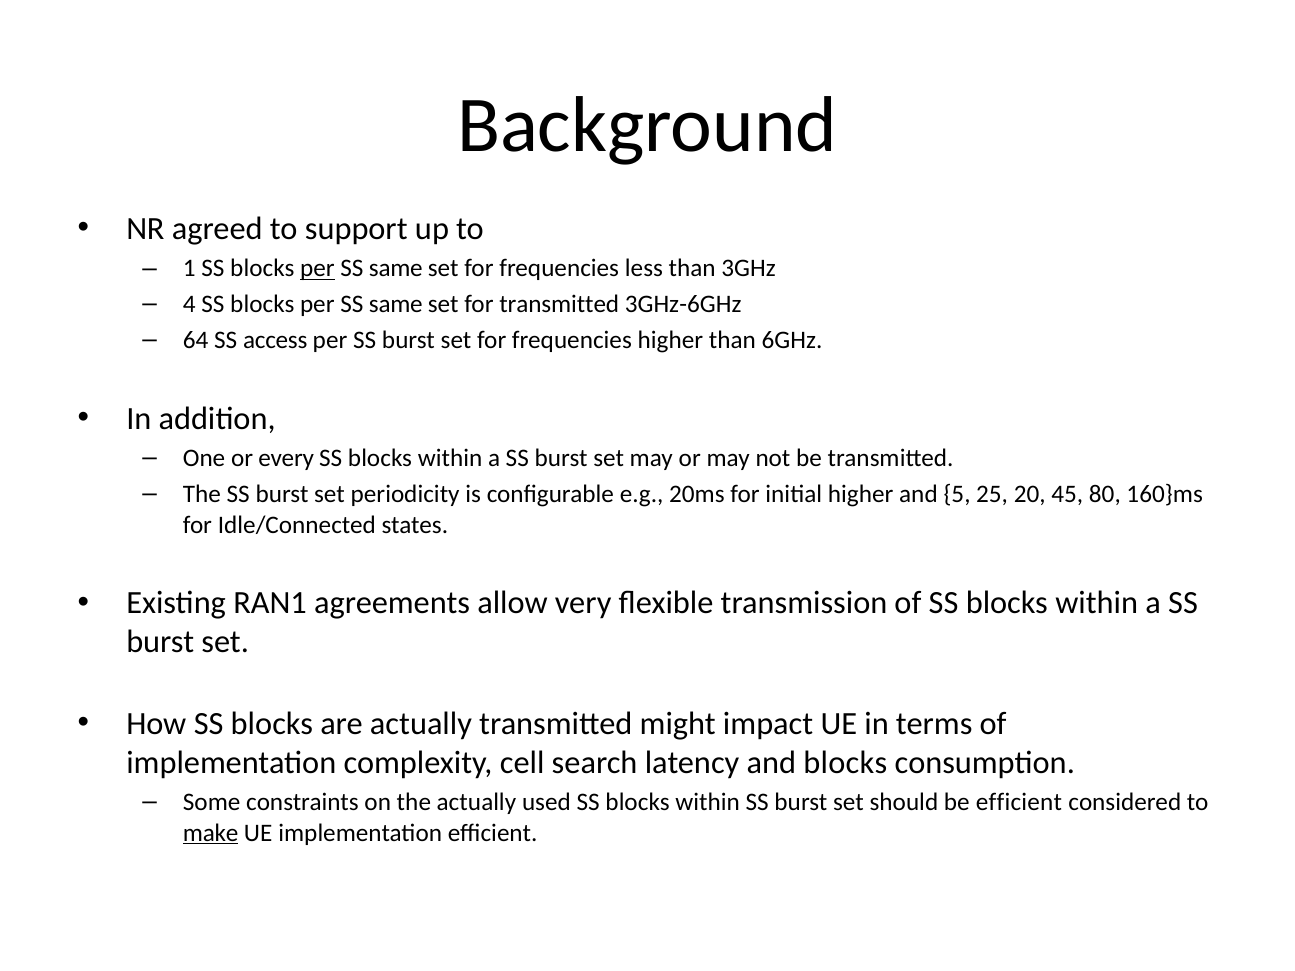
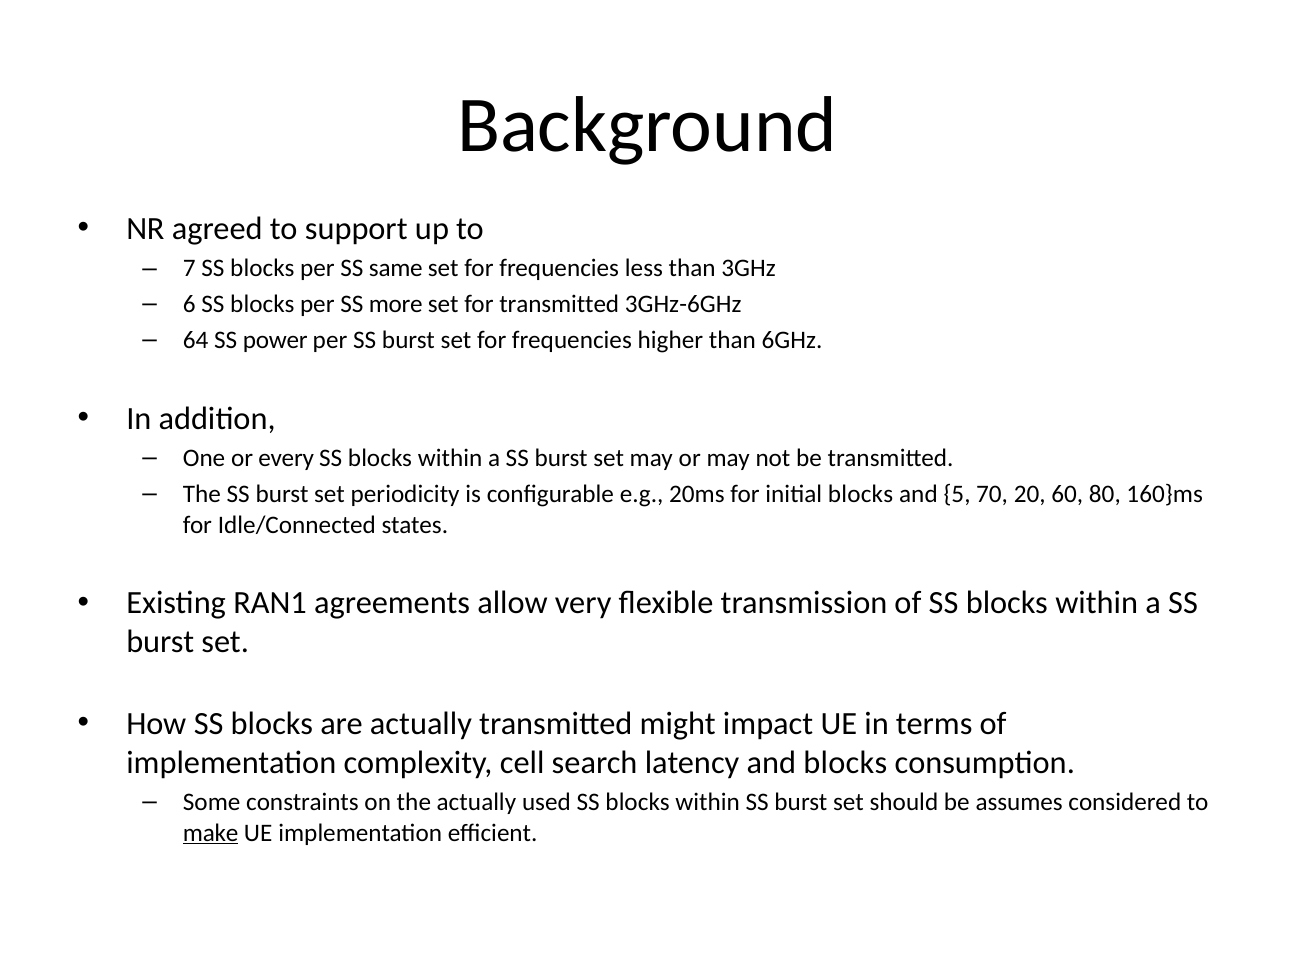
1: 1 -> 7
per at (317, 269) underline: present -> none
4: 4 -> 6
same at (396, 305): same -> more
access: access -> power
initial higher: higher -> blocks
25: 25 -> 70
45: 45 -> 60
be efficient: efficient -> assumes
